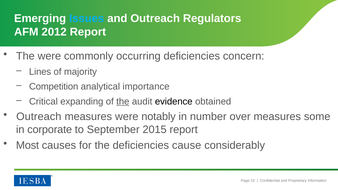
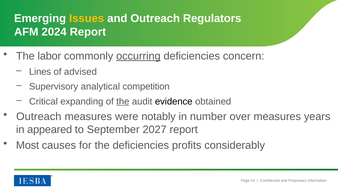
Issues colour: light blue -> yellow
2012: 2012 -> 2024
The were: were -> labor
occurring underline: none -> present
majority: majority -> advised
Competition: Competition -> Supervisory
importance: importance -> competition
some: some -> years
corporate: corporate -> appeared
2015: 2015 -> 2027
cause: cause -> profits
